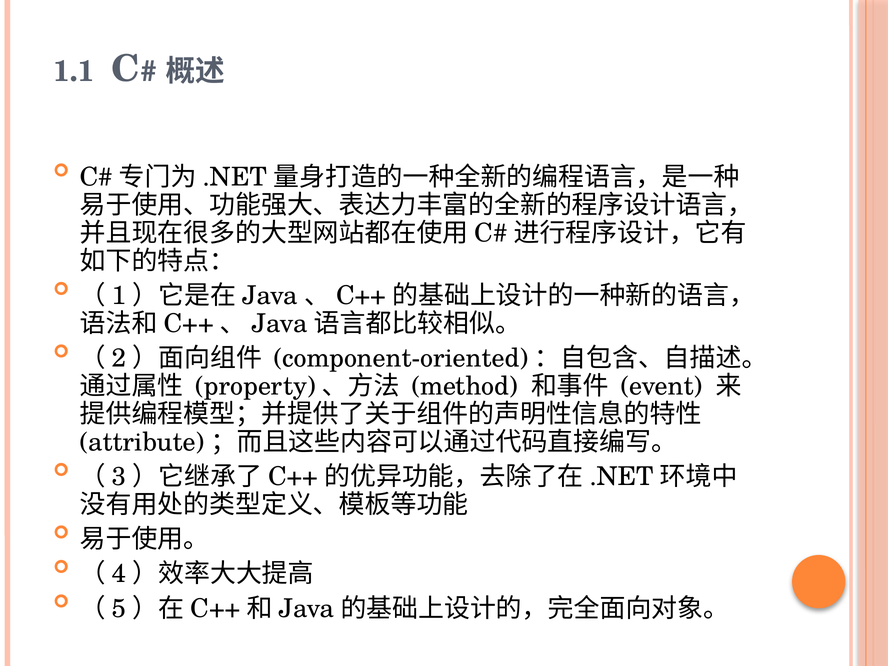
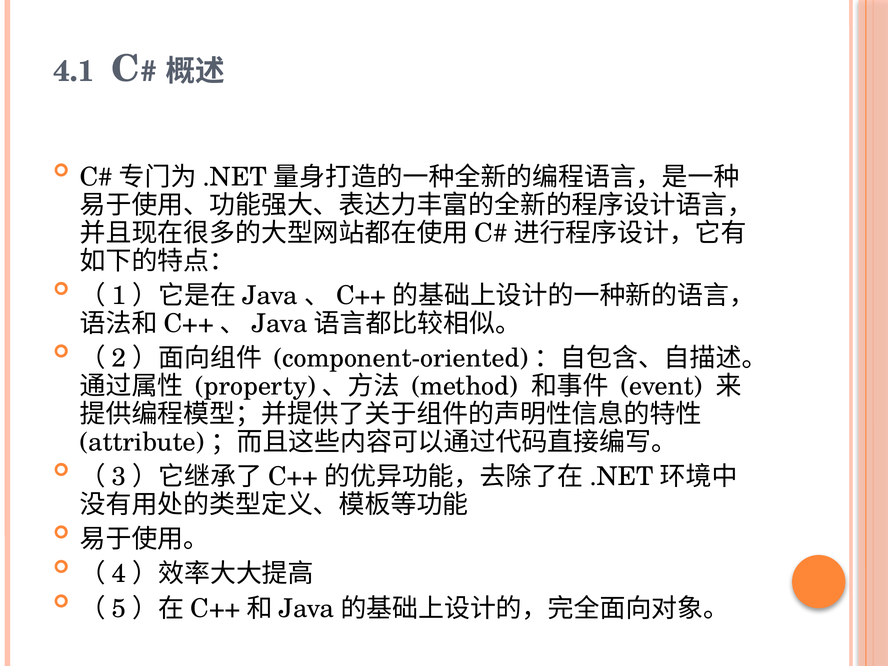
1.1: 1.1 -> 4.1
